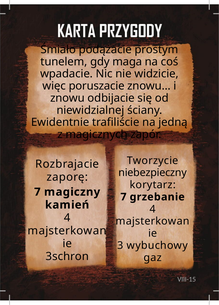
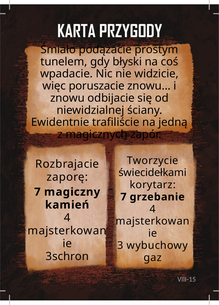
maga: maga -> błyski
niebezpieczny: niebezpieczny -> świecidełkami
